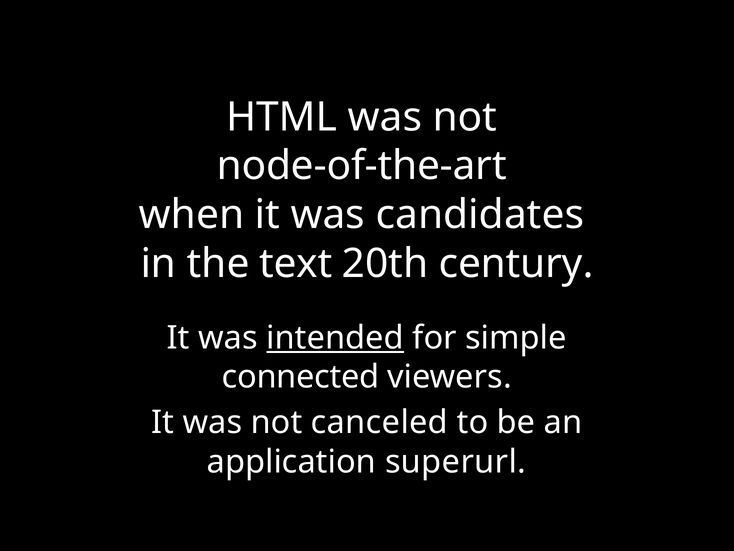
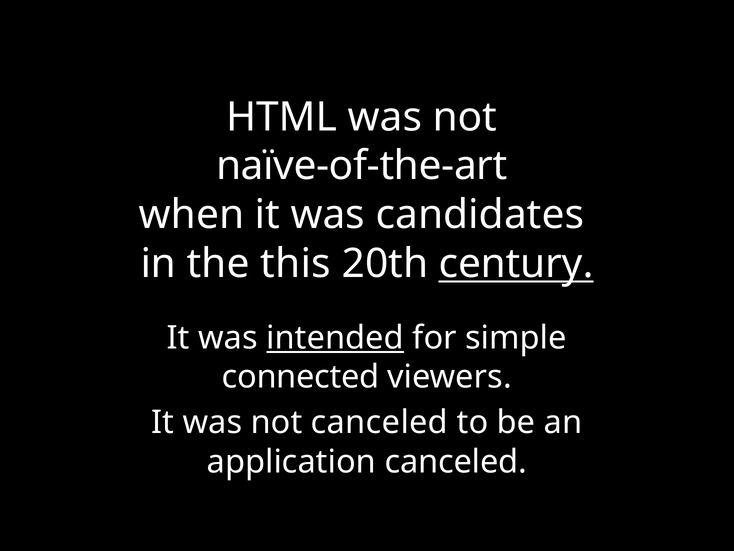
node-of-the-art: node-of-the-art -> naïve-of-the-art
text: text -> this
century underline: none -> present
application superurl: superurl -> canceled
